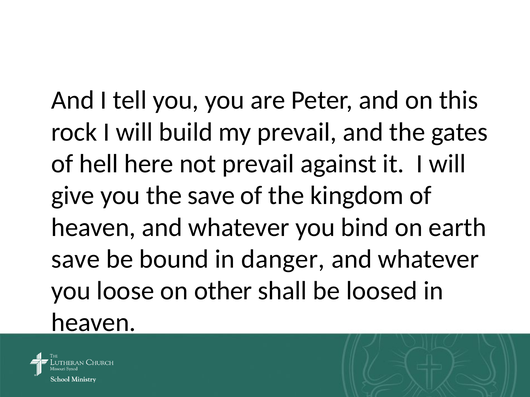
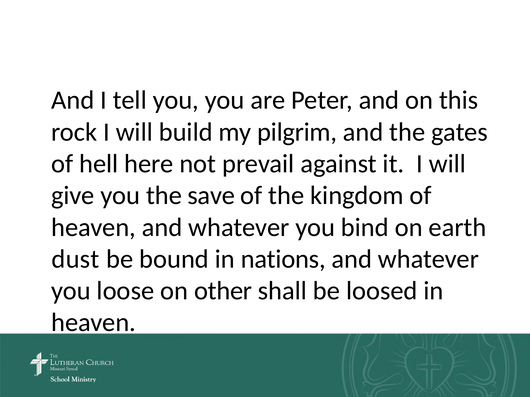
my prevail: prevail -> pilgrim
save at (76, 259): save -> dust
danger: danger -> nations
